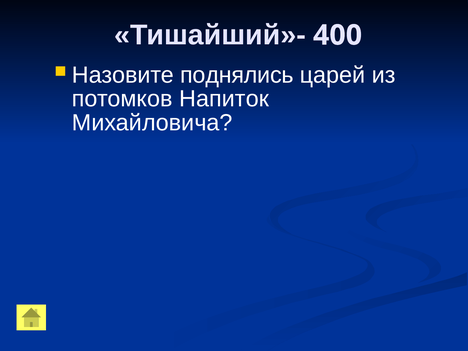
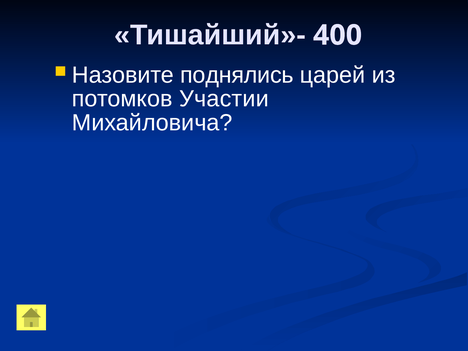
Напиток: Напиток -> Участии
